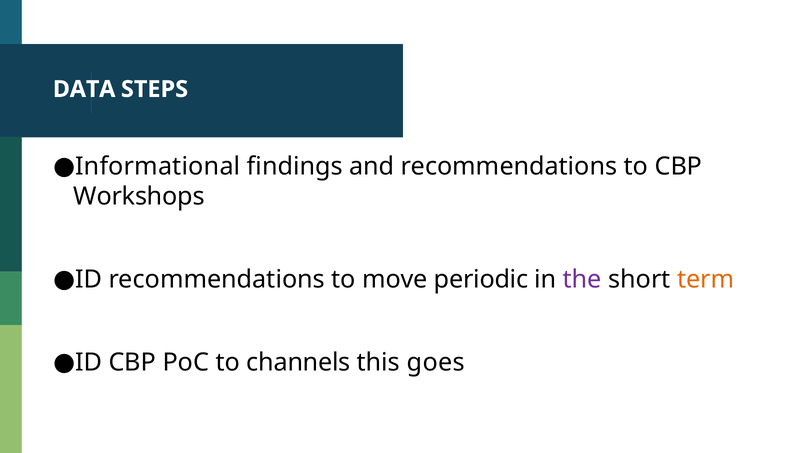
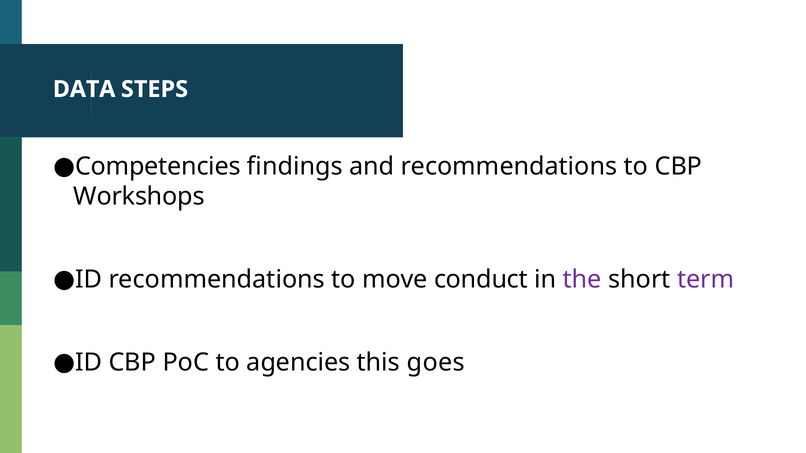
Informational: Informational -> Competencies
periodic: periodic -> conduct
term colour: orange -> purple
channels: channels -> agencies
